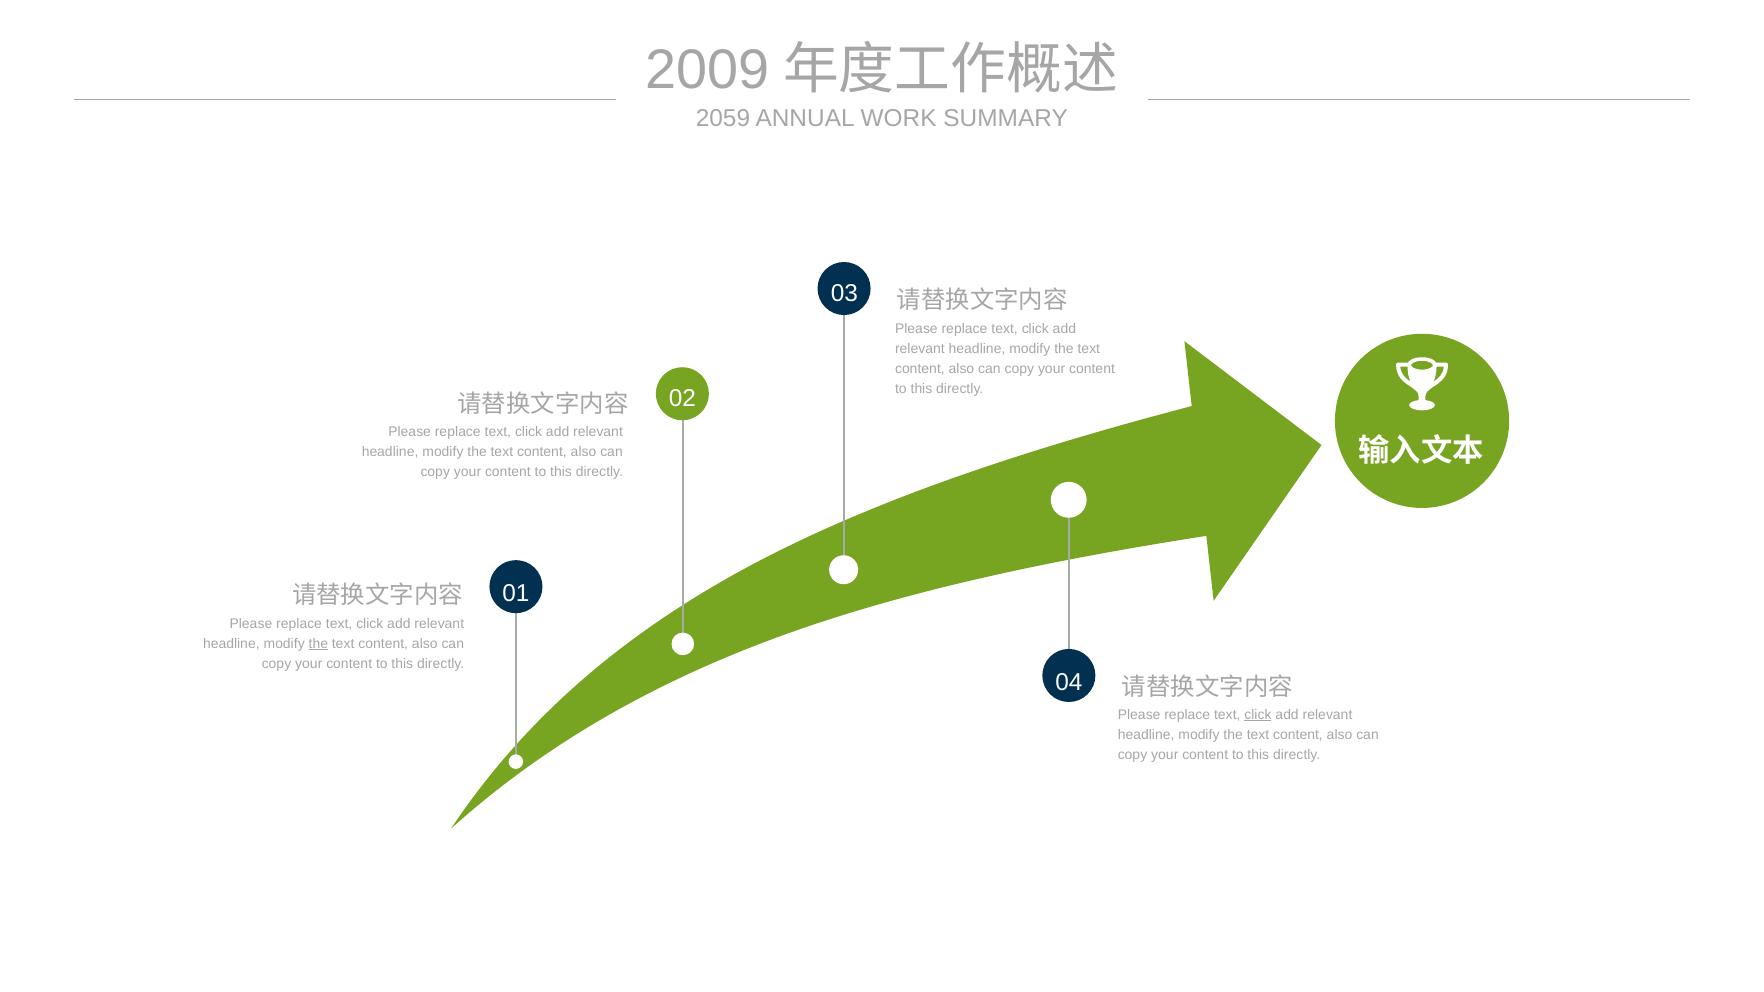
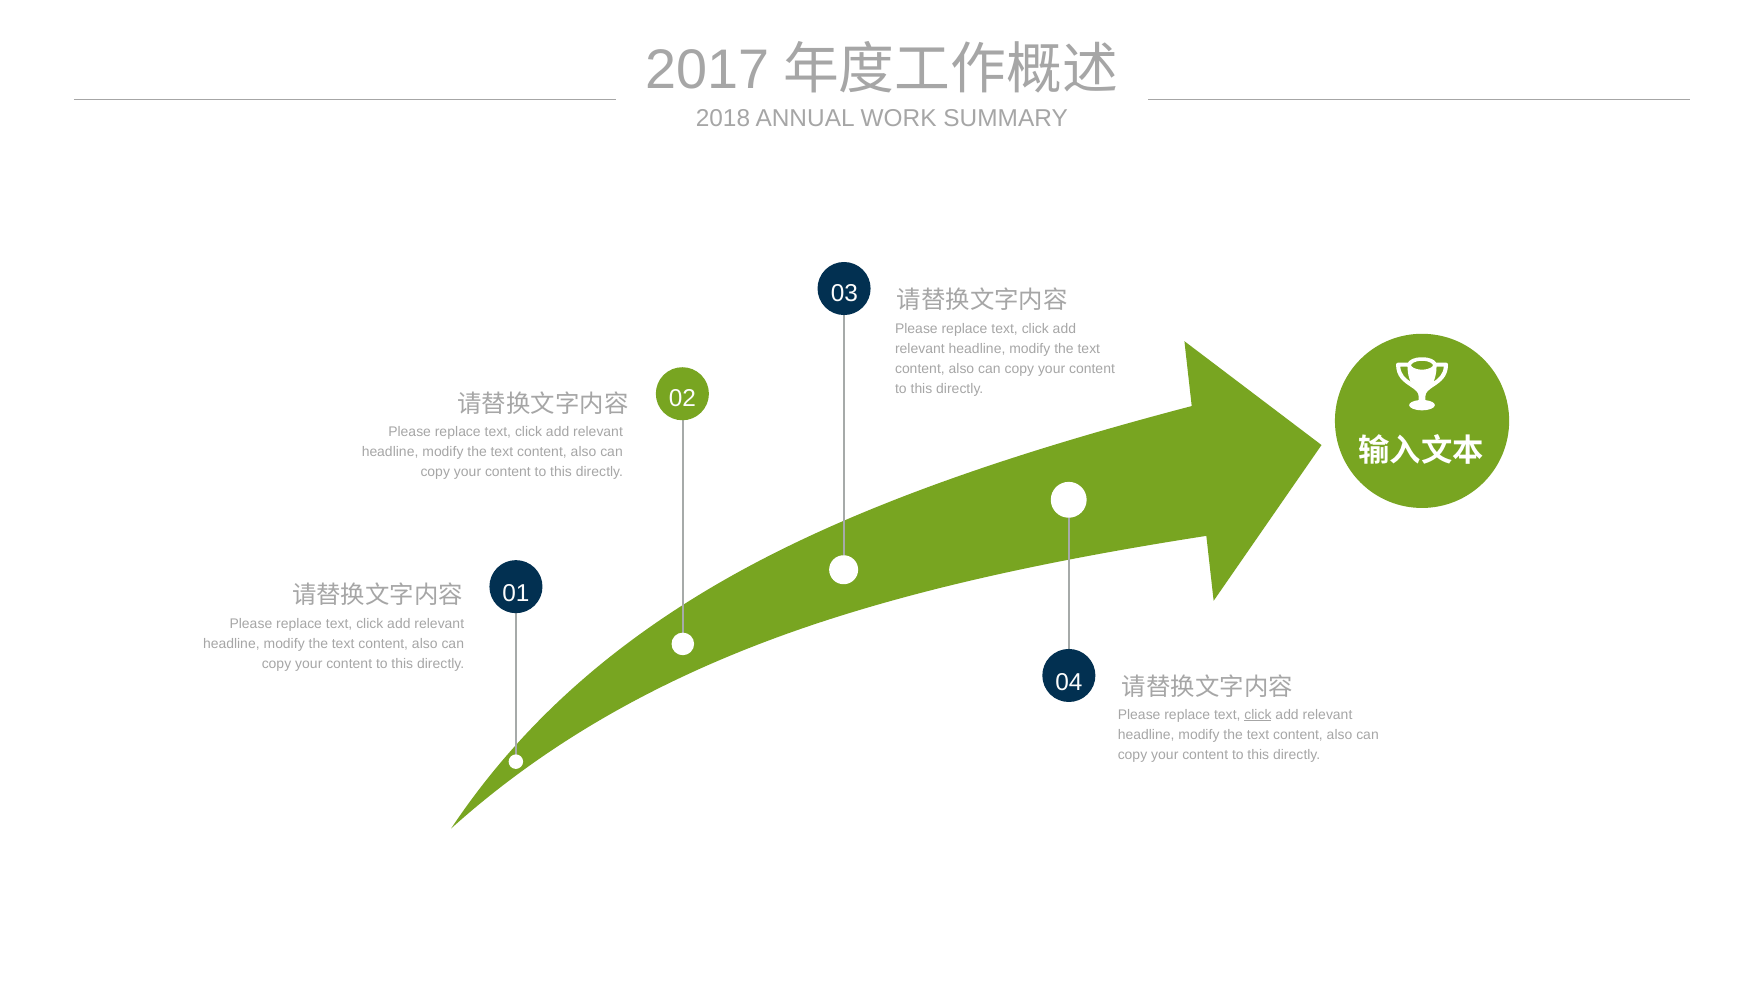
2009: 2009 -> 2017
2059: 2059 -> 2018
the at (318, 644) underline: present -> none
